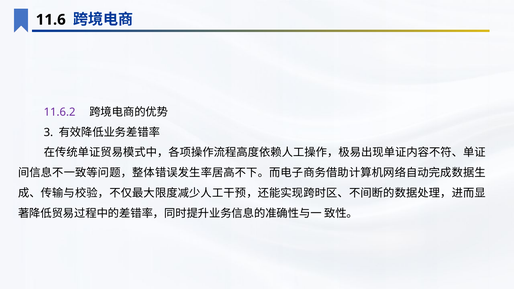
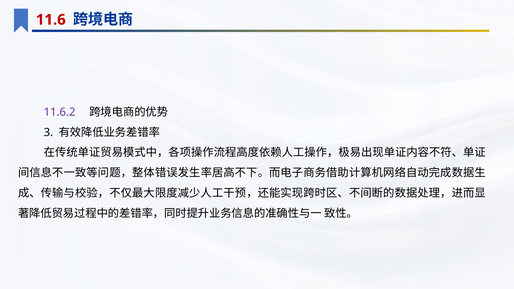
11.6 colour: black -> red
